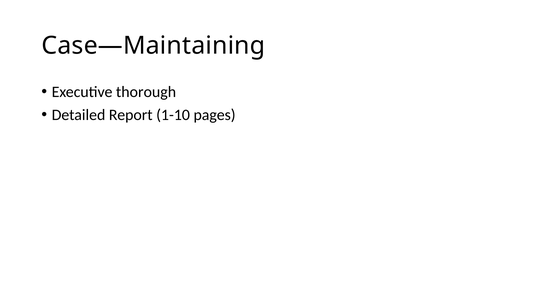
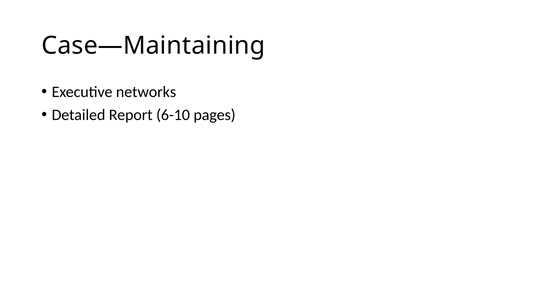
thorough: thorough -> networks
1-10: 1-10 -> 6-10
